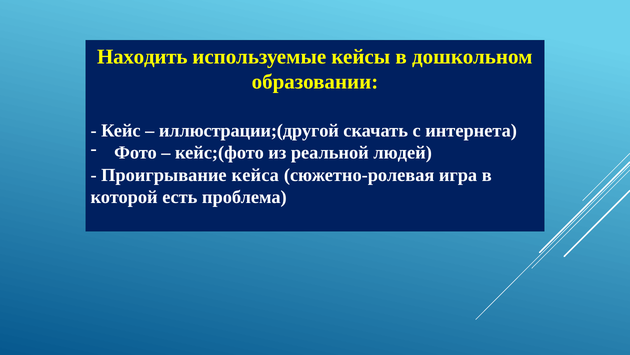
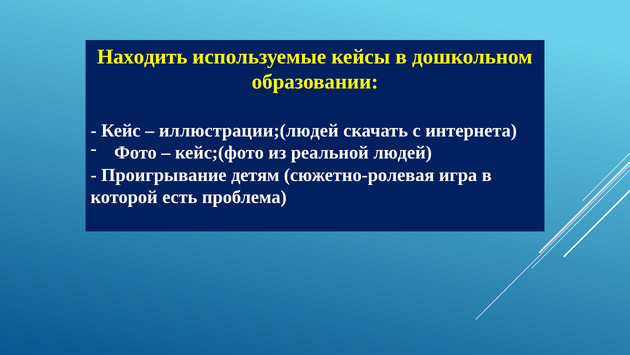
иллюстрации;(другой: иллюстрации;(другой -> иллюстрации;(людей
кейса: кейса -> детям
